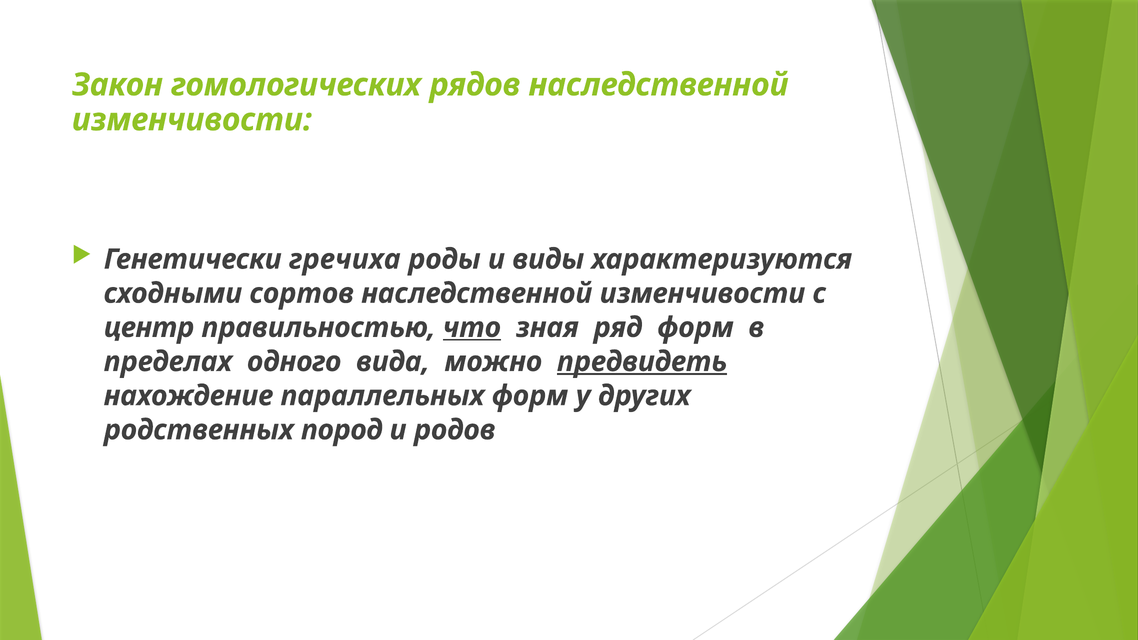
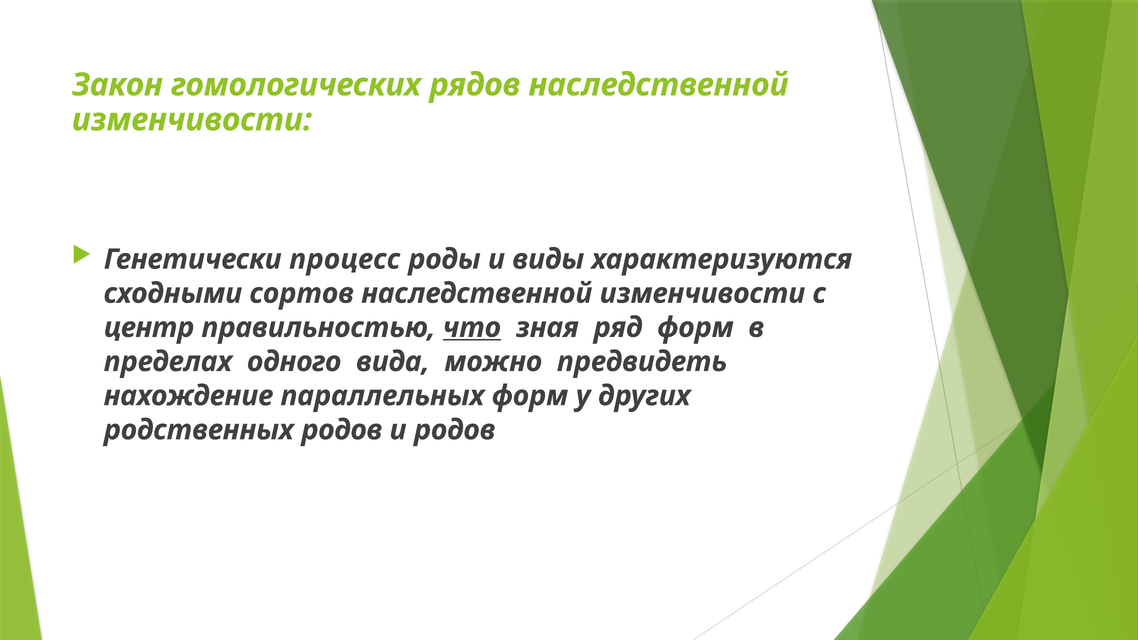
гречиха: гречиха -> процесс
предвидеть underline: present -> none
родственных пород: пород -> родов
